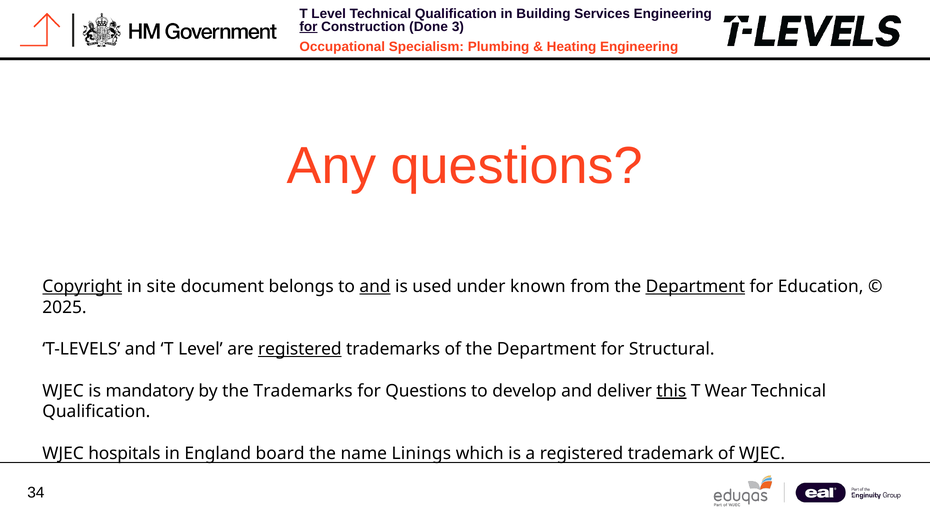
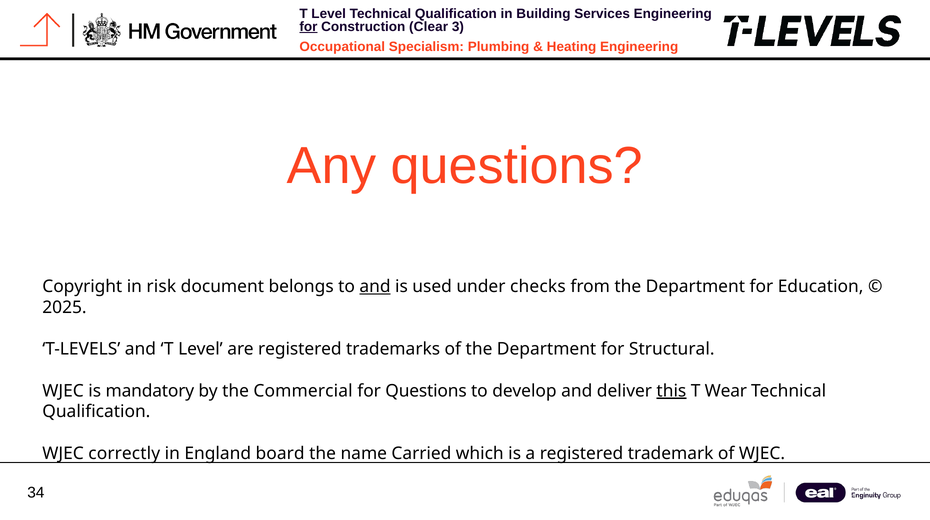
Done: Done -> Clear
Copyright underline: present -> none
site: site -> risk
known: known -> checks
Department at (695, 286) underline: present -> none
registered at (300, 349) underline: present -> none
the Trademarks: Trademarks -> Commercial
hospitals: hospitals -> correctly
Linings: Linings -> Carried
